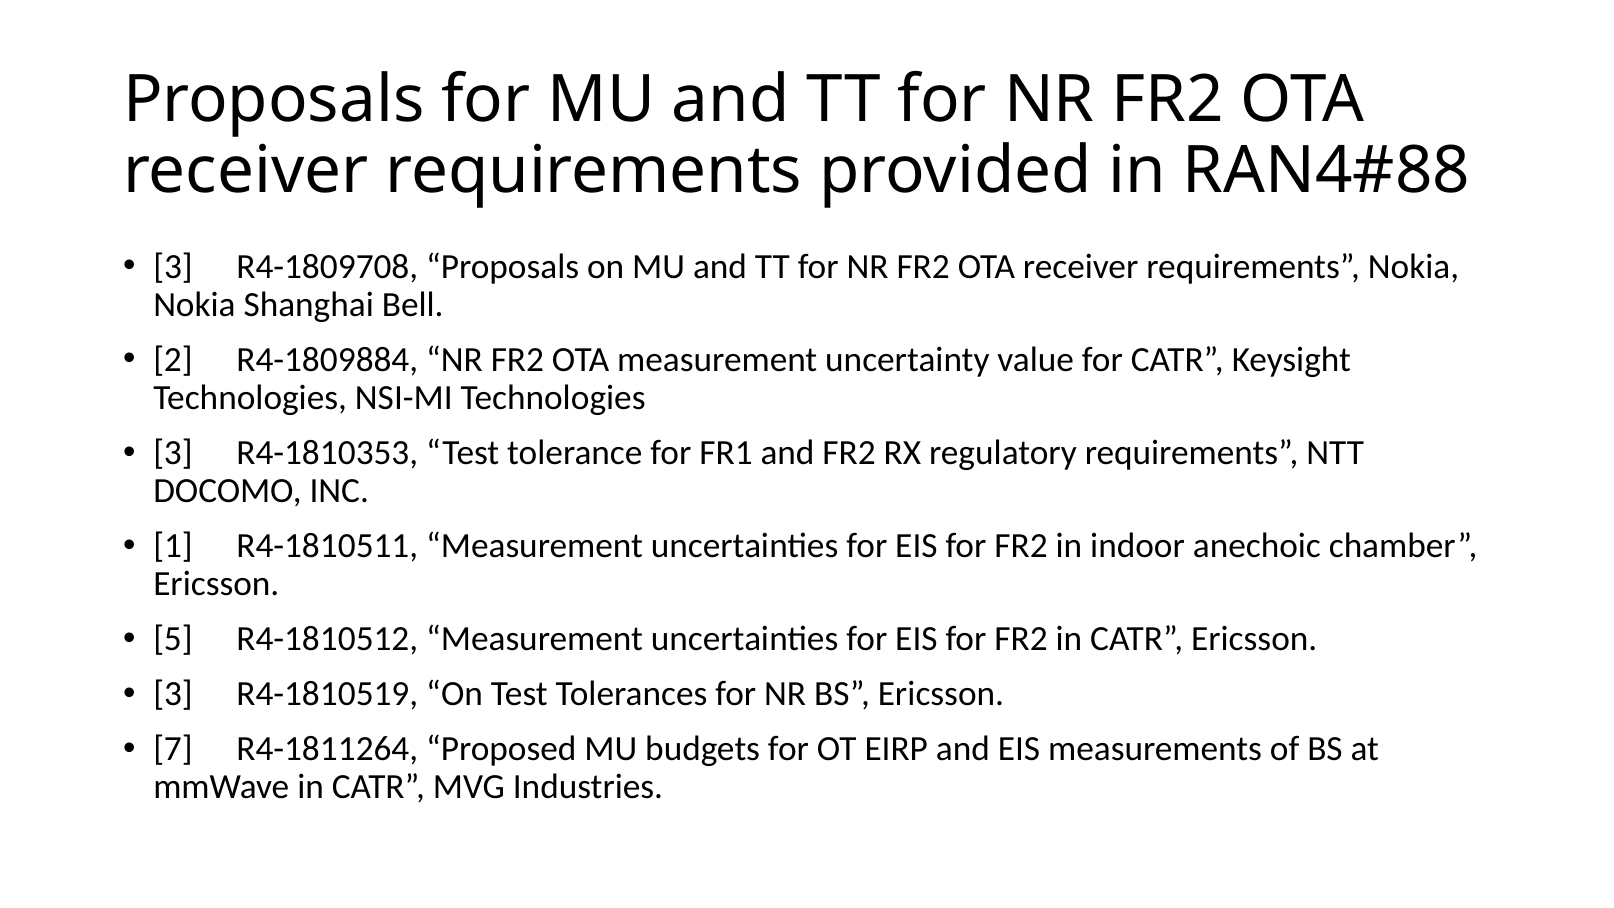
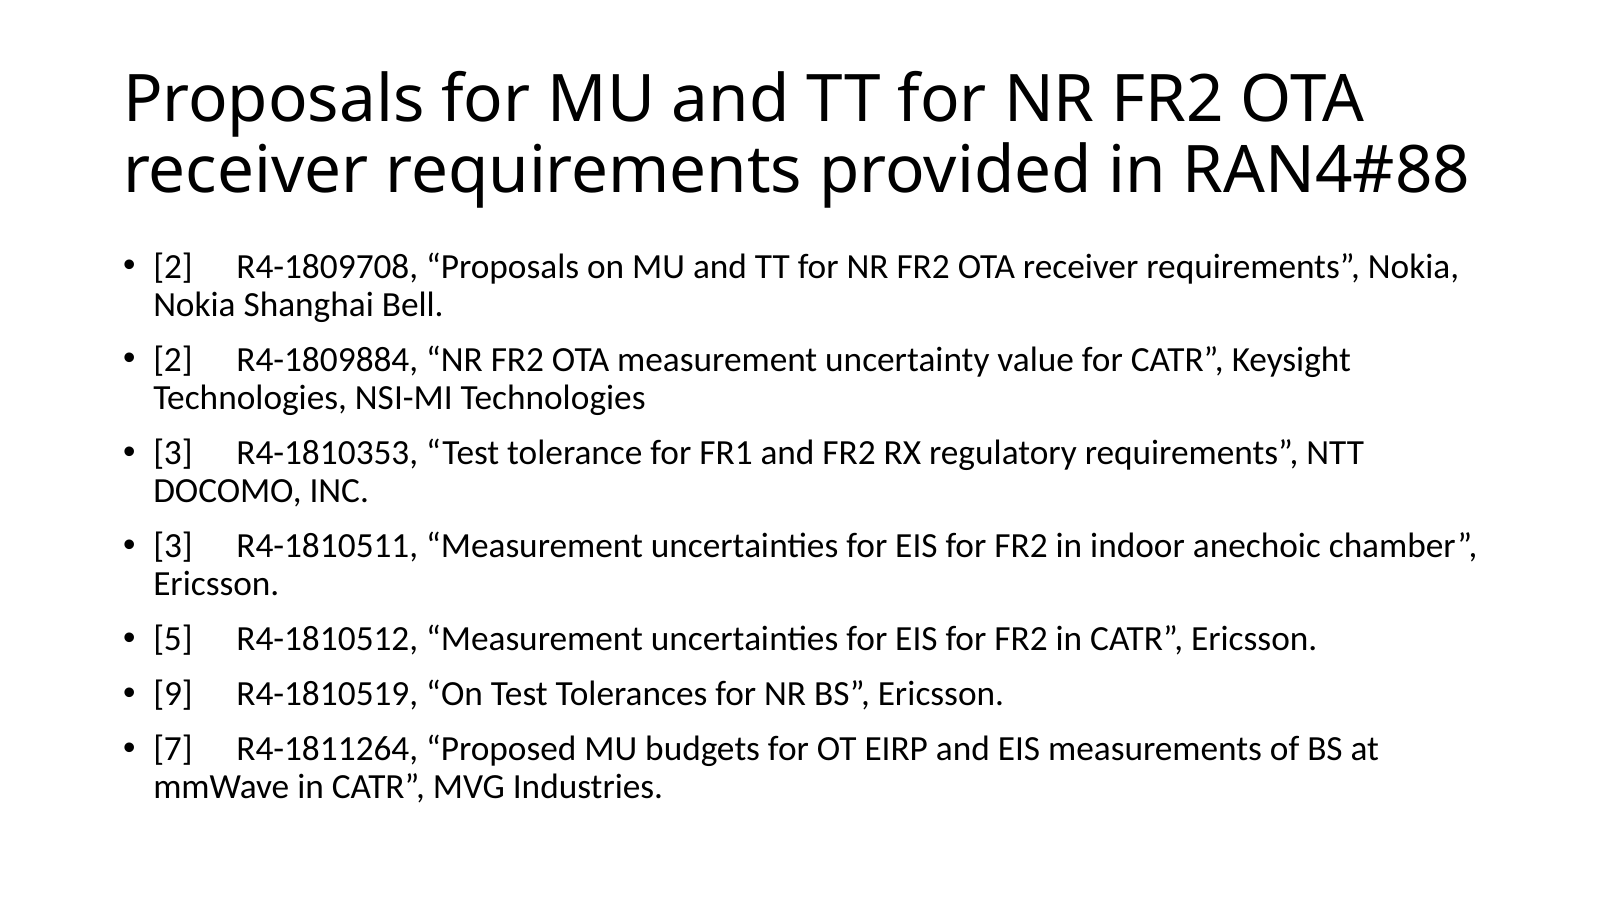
3 at (173, 267): 3 -> 2
1 at (173, 546): 1 -> 3
3 at (173, 694): 3 -> 9
